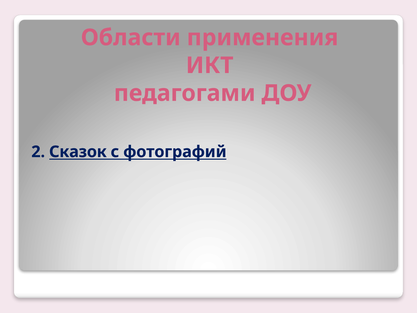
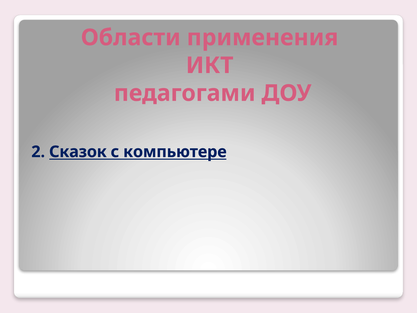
фотографий: фотографий -> компьютере
